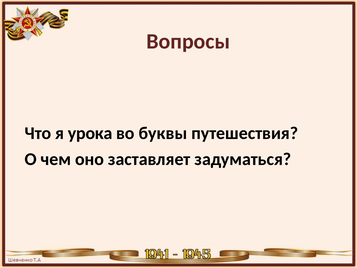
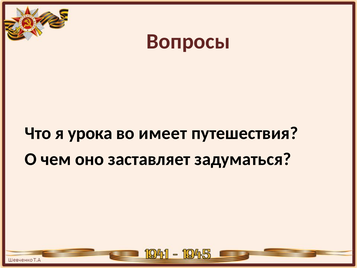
буквы: буквы -> имеет
